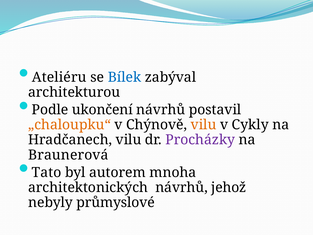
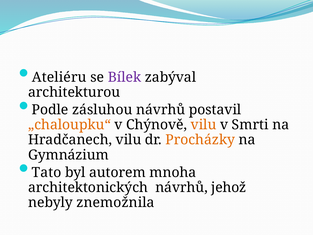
Bílek colour: blue -> purple
ukončení: ukončení -> zásluhou
Cykly: Cykly -> Smrti
Procházky colour: purple -> orange
Braunerová: Braunerová -> Gymnázium
průmyslové: průmyslové -> znemožnila
